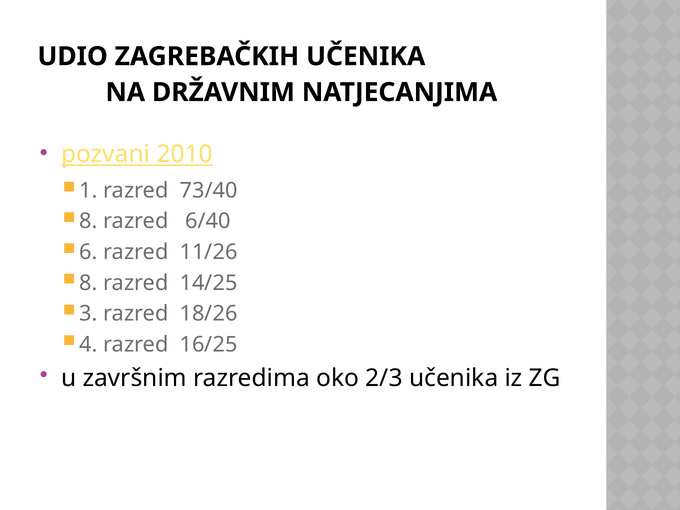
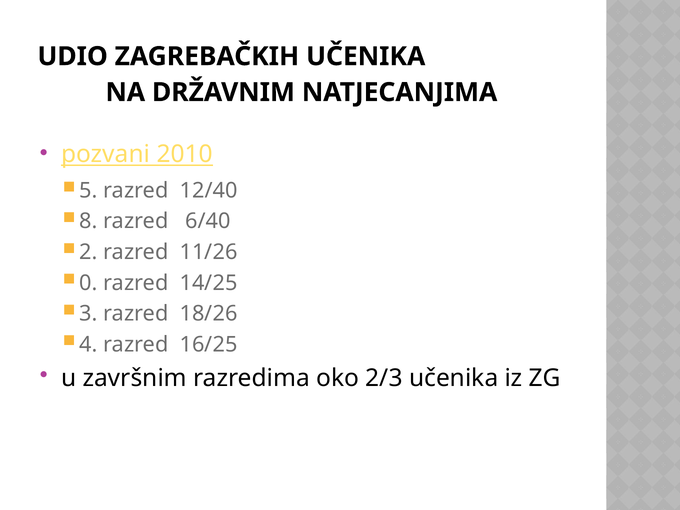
1: 1 -> 5
73/40: 73/40 -> 12/40
6: 6 -> 2
8 at (89, 283): 8 -> 0
